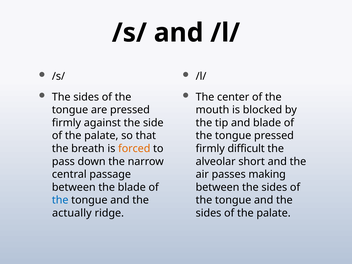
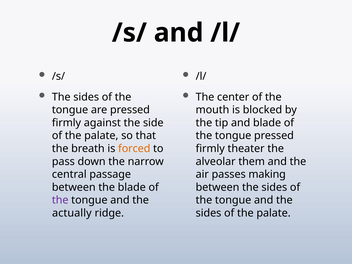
difficult: difficult -> theater
short: short -> them
the at (60, 200) colour: blue -> purple
